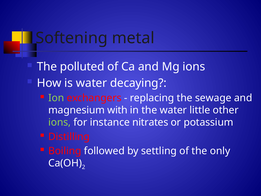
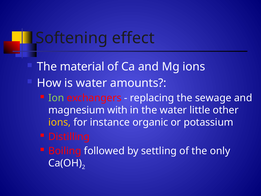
metal: metal -> effect
polluted: polluted -> material
decaying: decaying -> amounts
ions at (60, 122) colour: light green -> yellow
nitrates: nitrates -> organic
